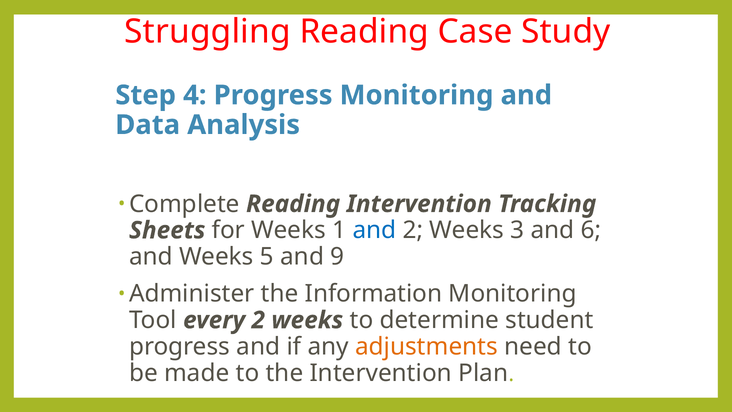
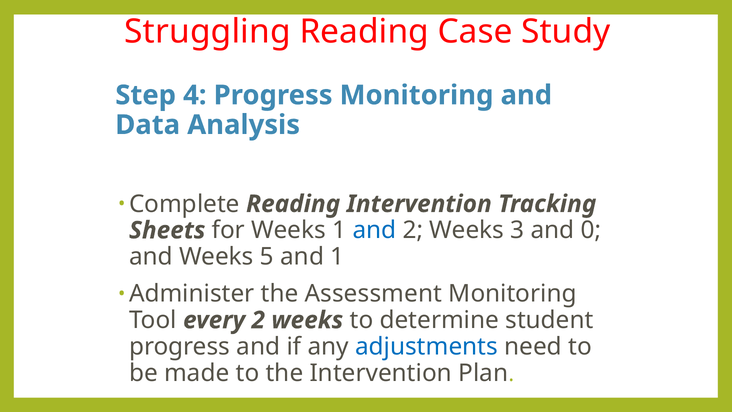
6: 6 -> 0
and 9: 9 -> 1
Information: Information -> Assessment
adjustments colour: orange -> blue
